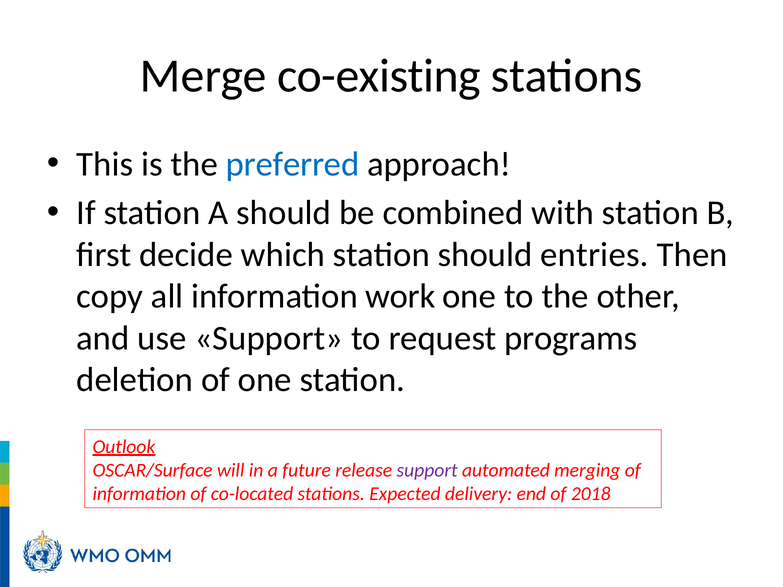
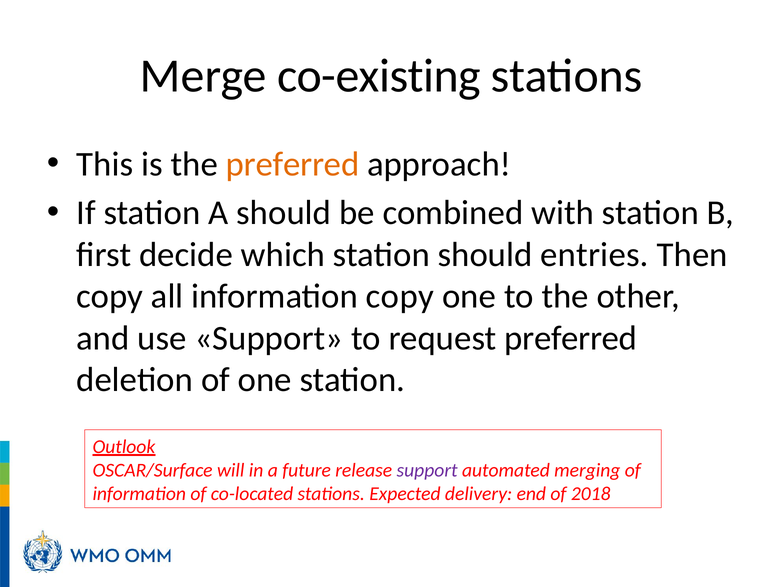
preferred at (292, 164) colour: blue -> orange
information work: work -> copy
request programs: programs -> preferred
